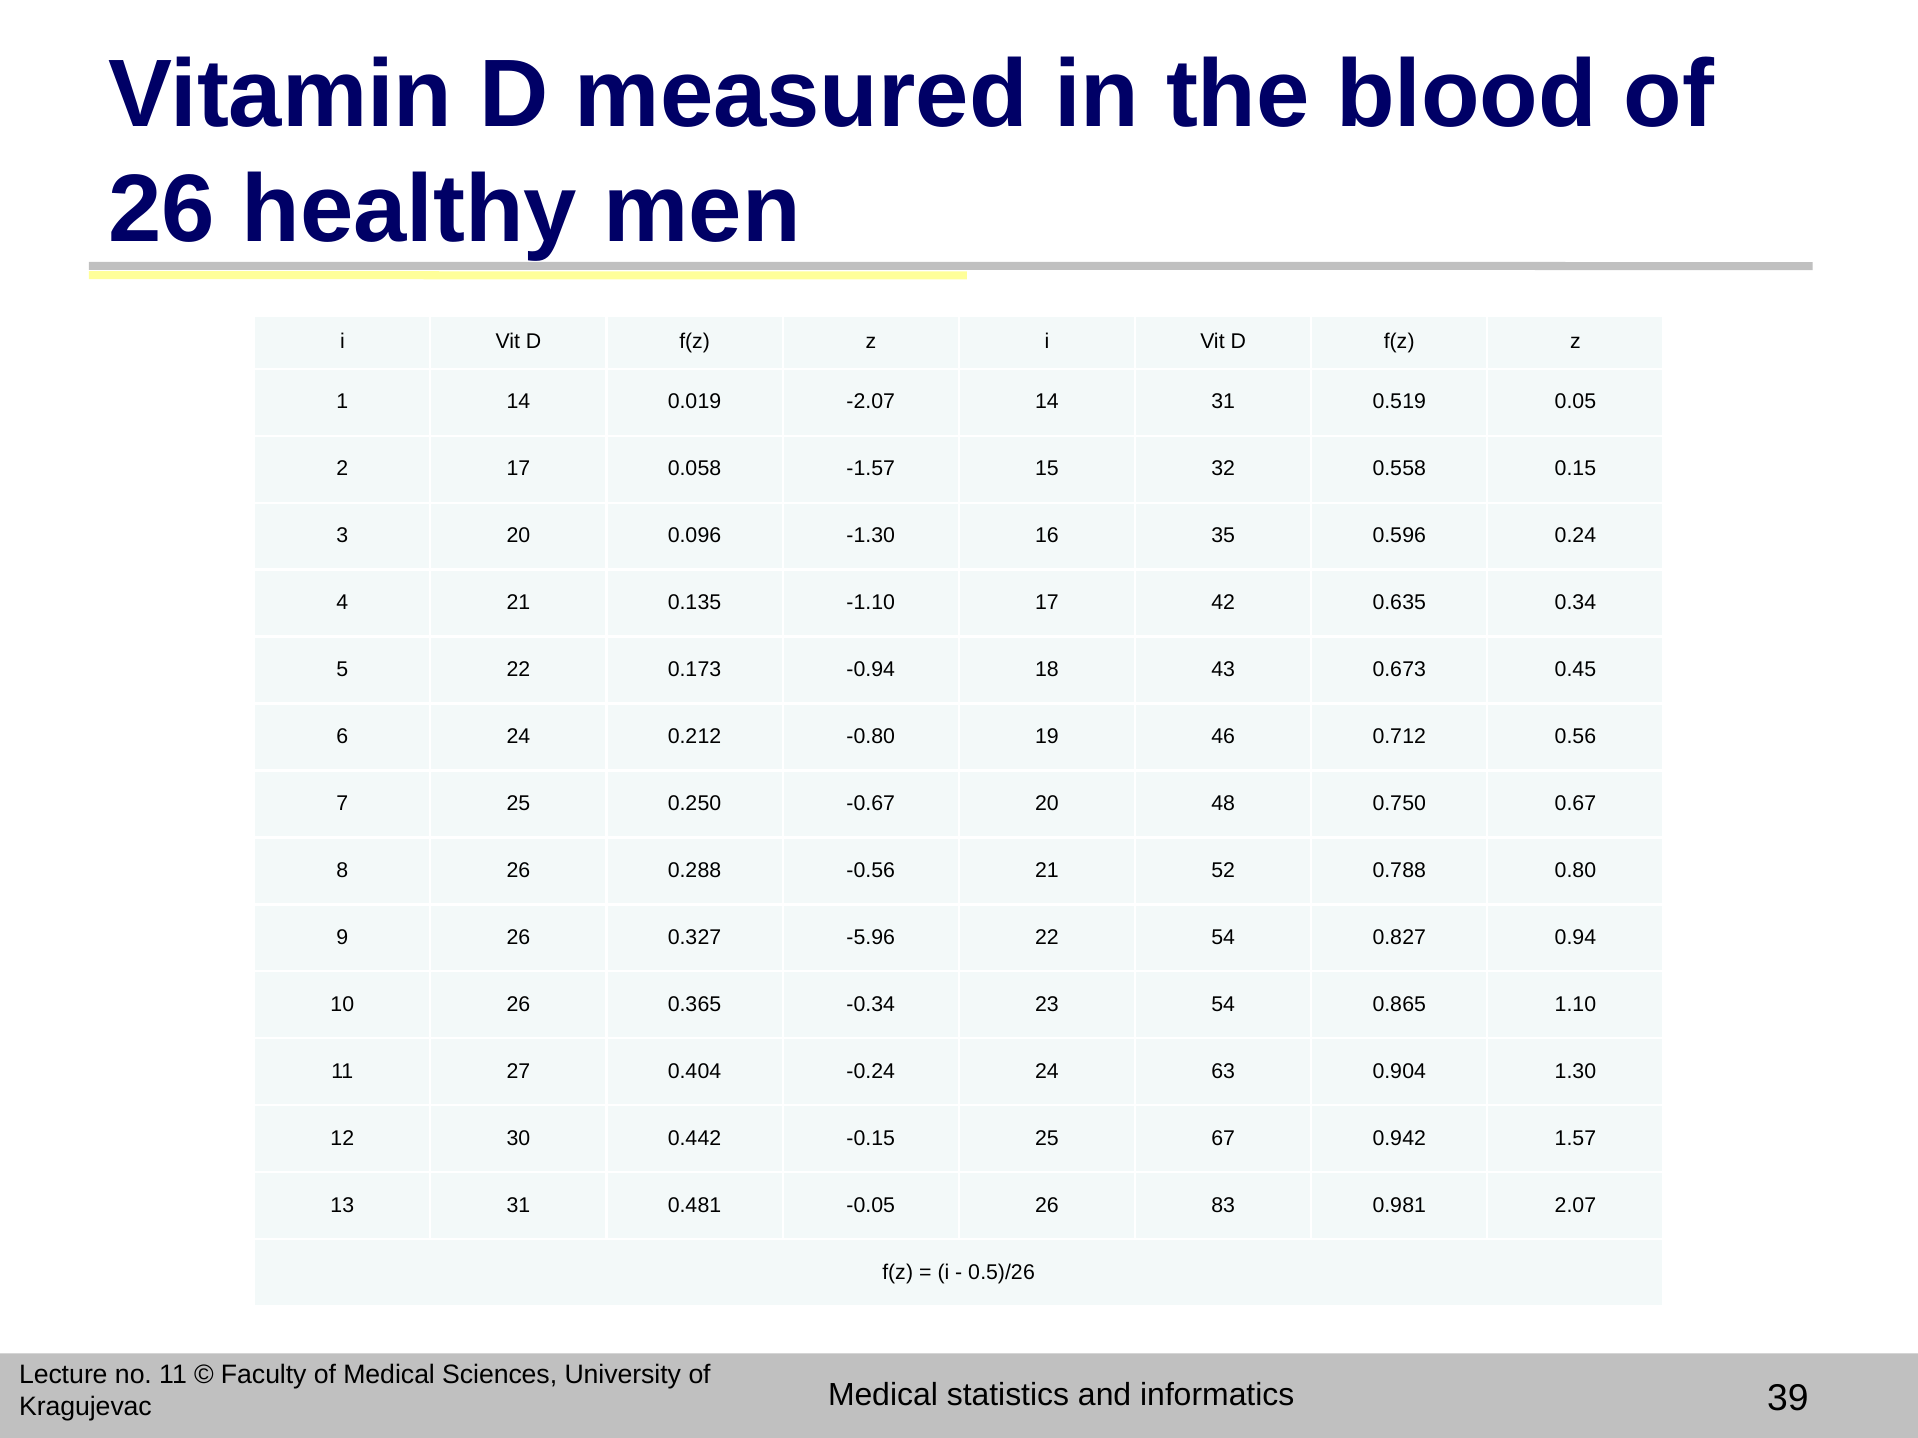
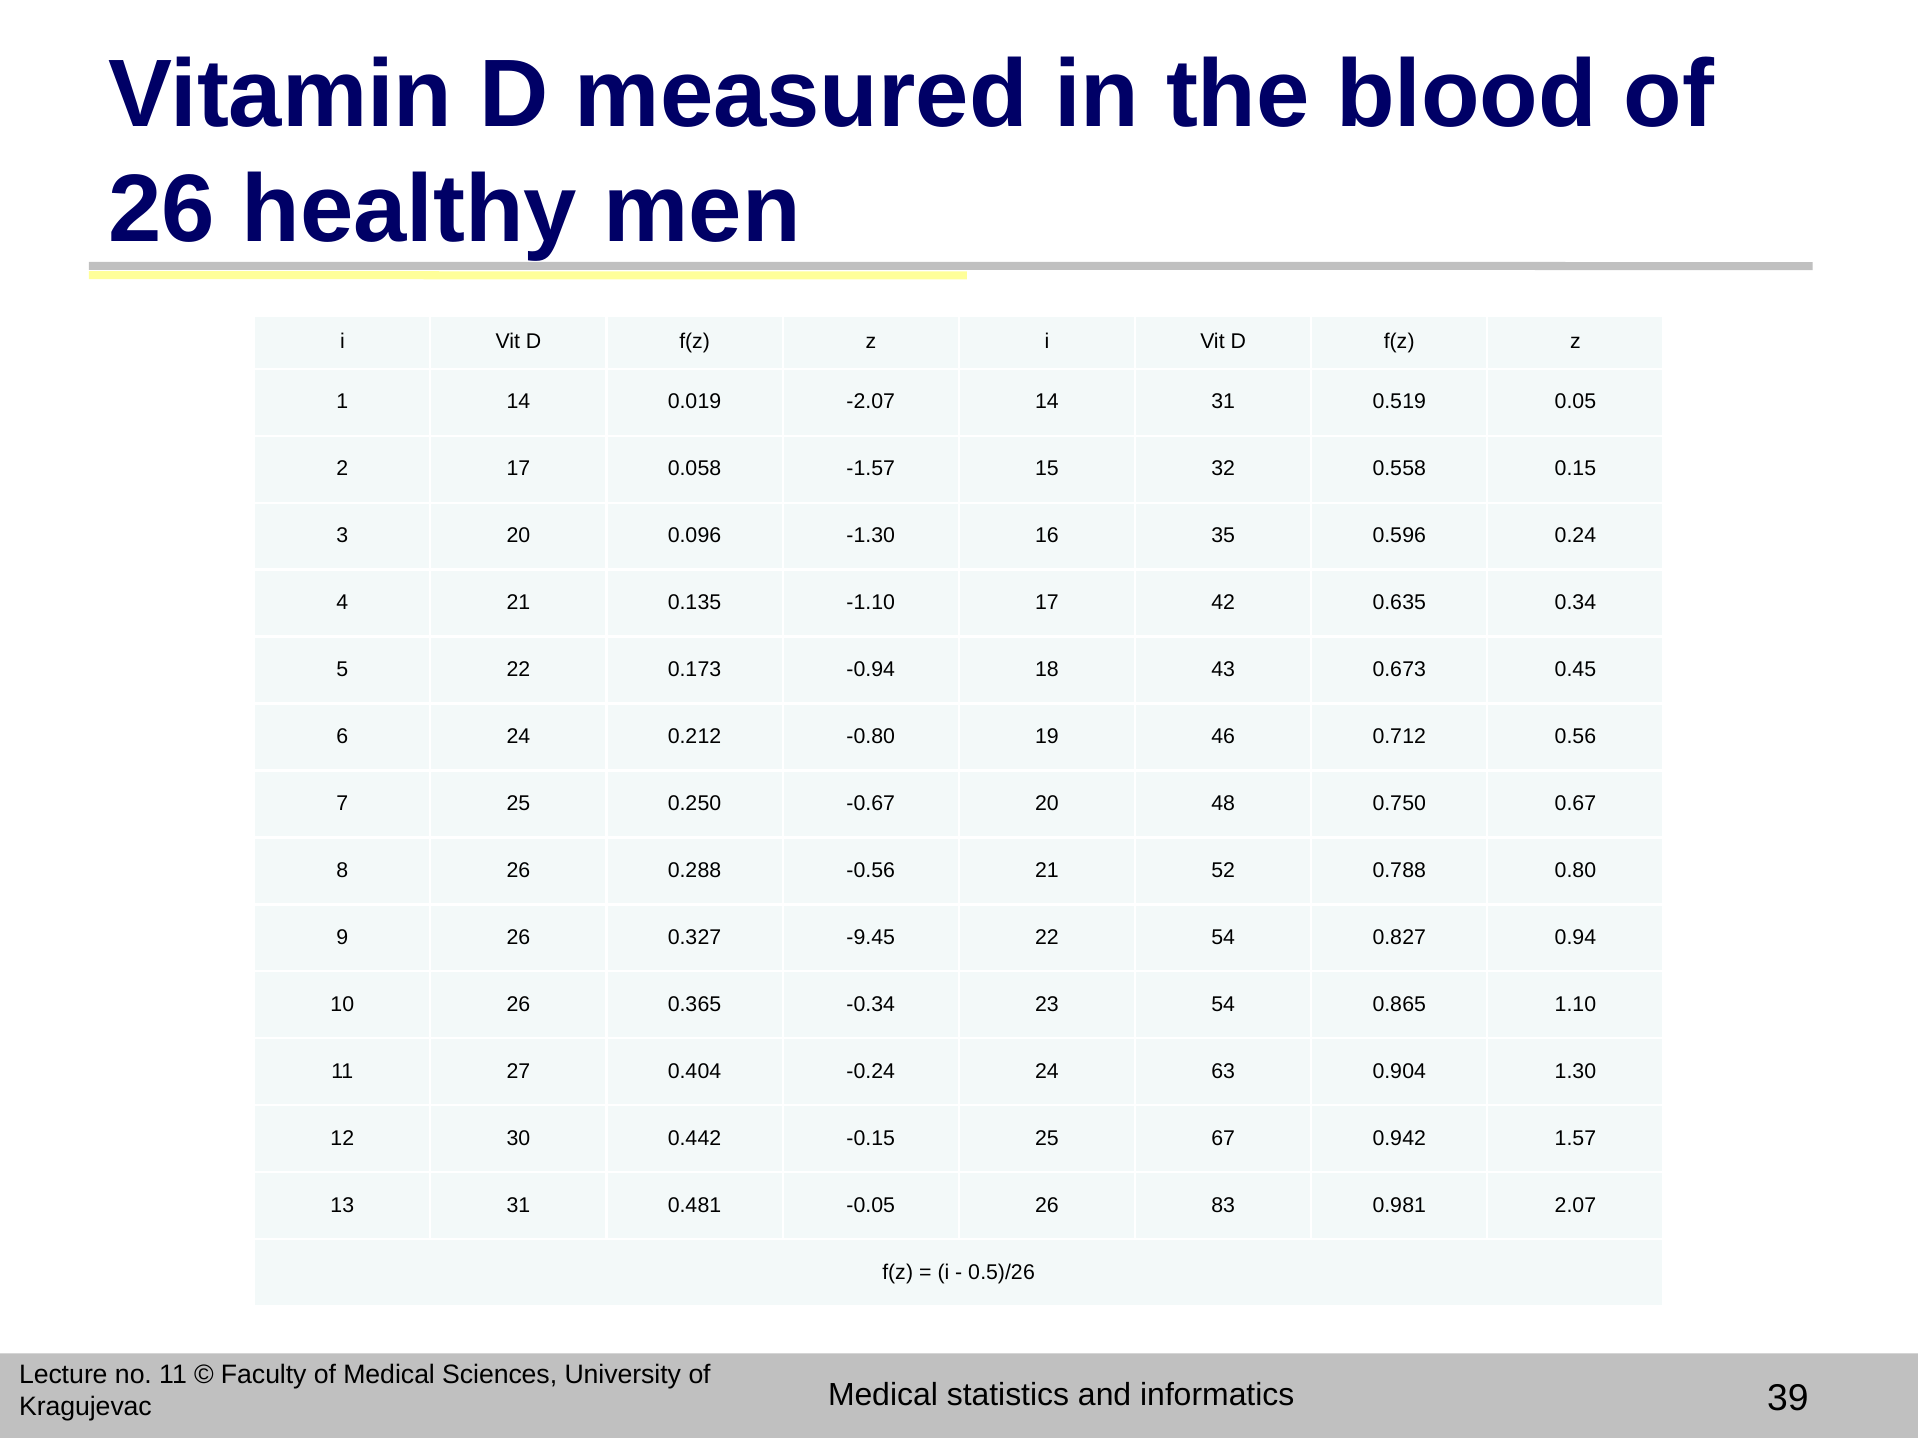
-5.96: -5.96 -> -9.45
